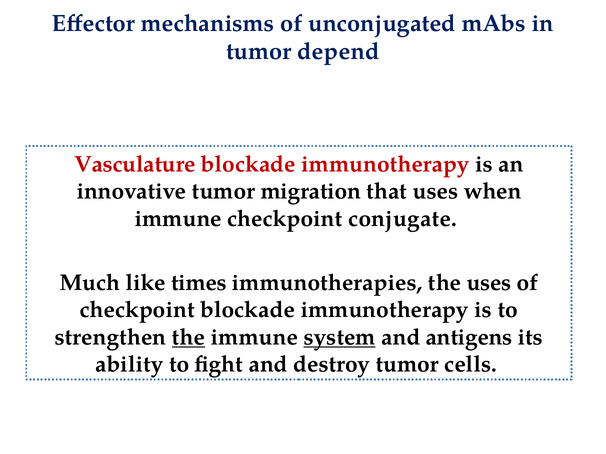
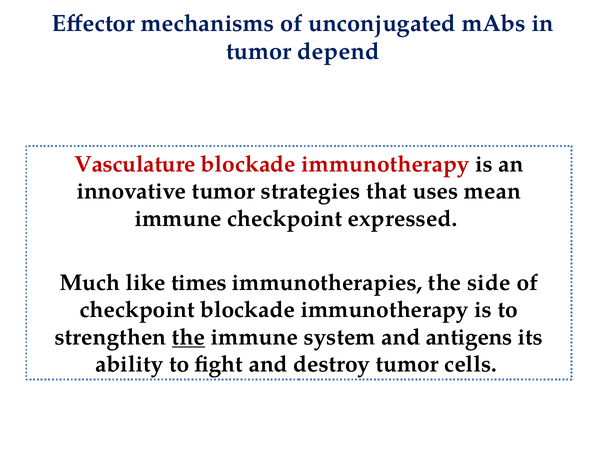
migration: migration -> strategies
when: when -> mean
conjugate: conjugate -> expressed
the uses: uses -> side
system underline: present -> none
